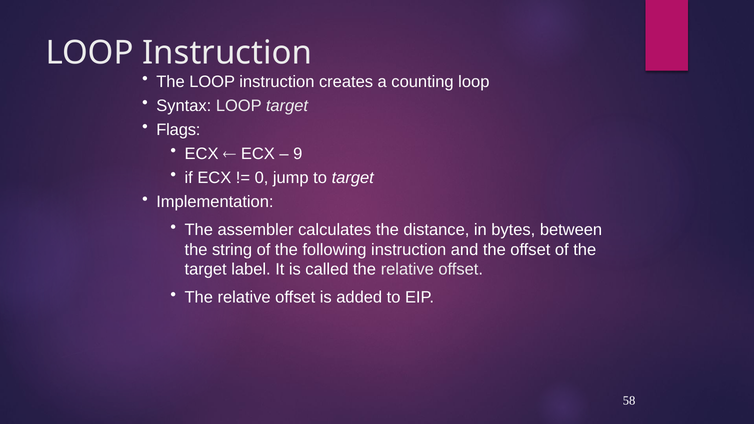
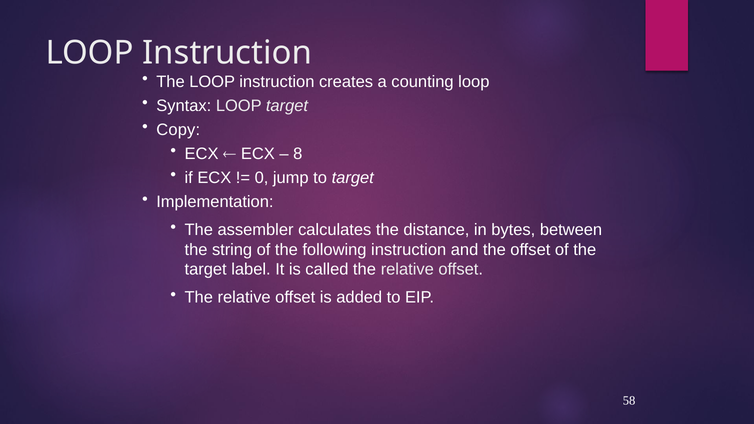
Flags: Flags -> Copy
9: 9 -> 8
